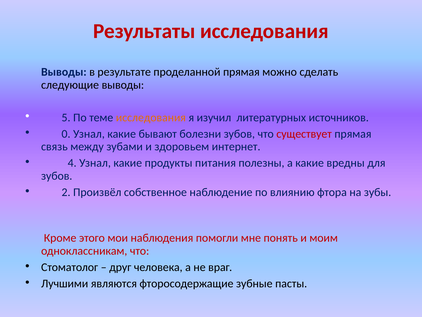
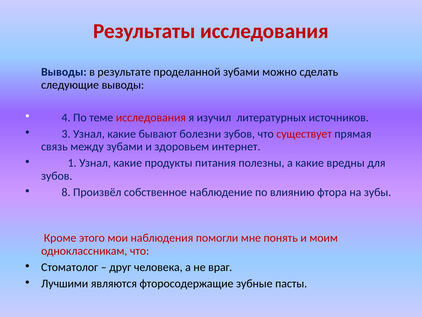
проделанной прямая: прямая -> зубами
5: 5 -> 4
исследования at (151, 117) colour: orange -> red
0: 0 -> 3
4: 4 -> 1
2: 2 -> 8
